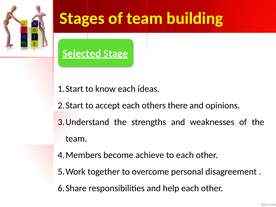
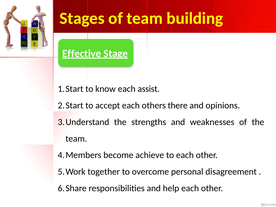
Selected: Selected -> Effective
ideas: ideas -> assist
